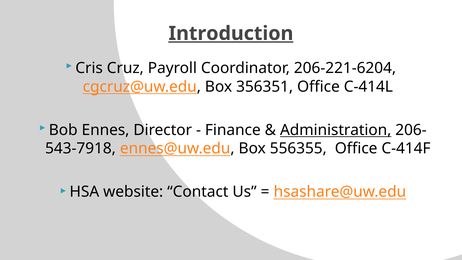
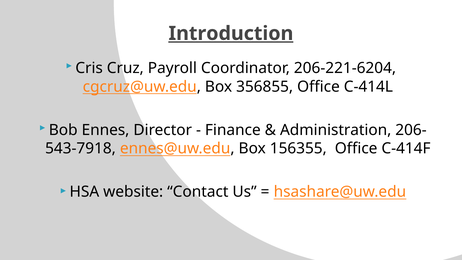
356351: 356351 -> 356855
Administration underline: present -> none
556355: 556355 -> 156355
